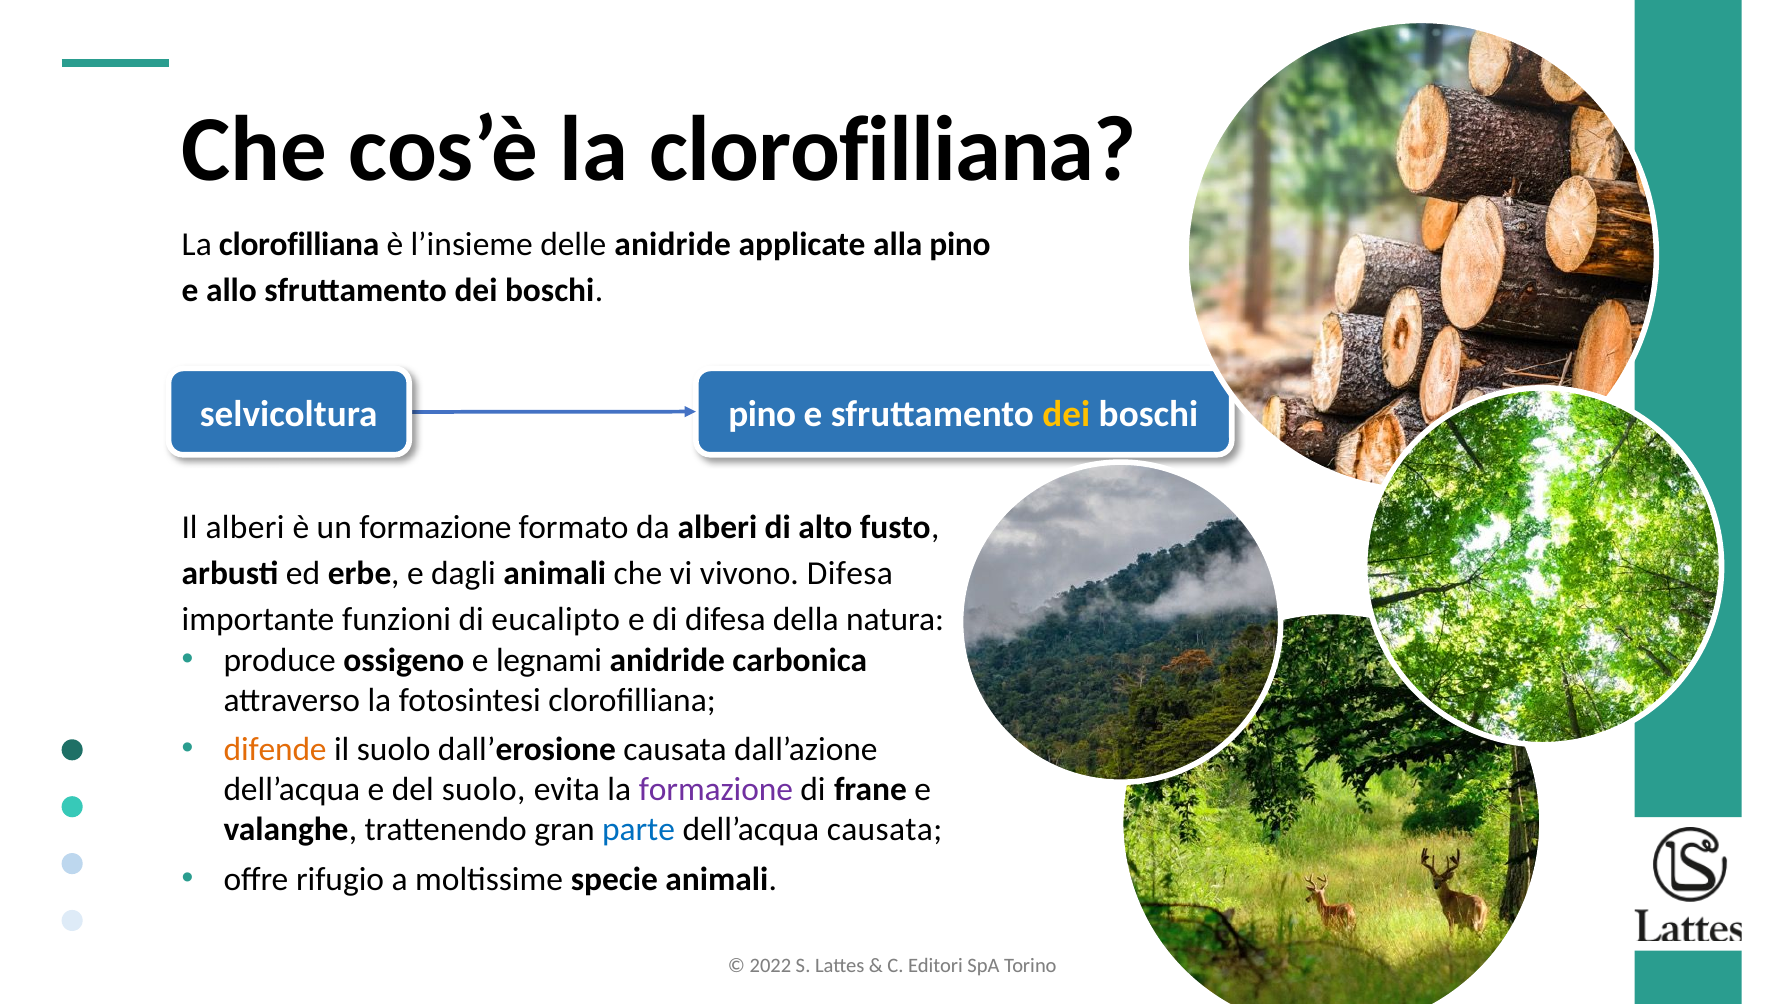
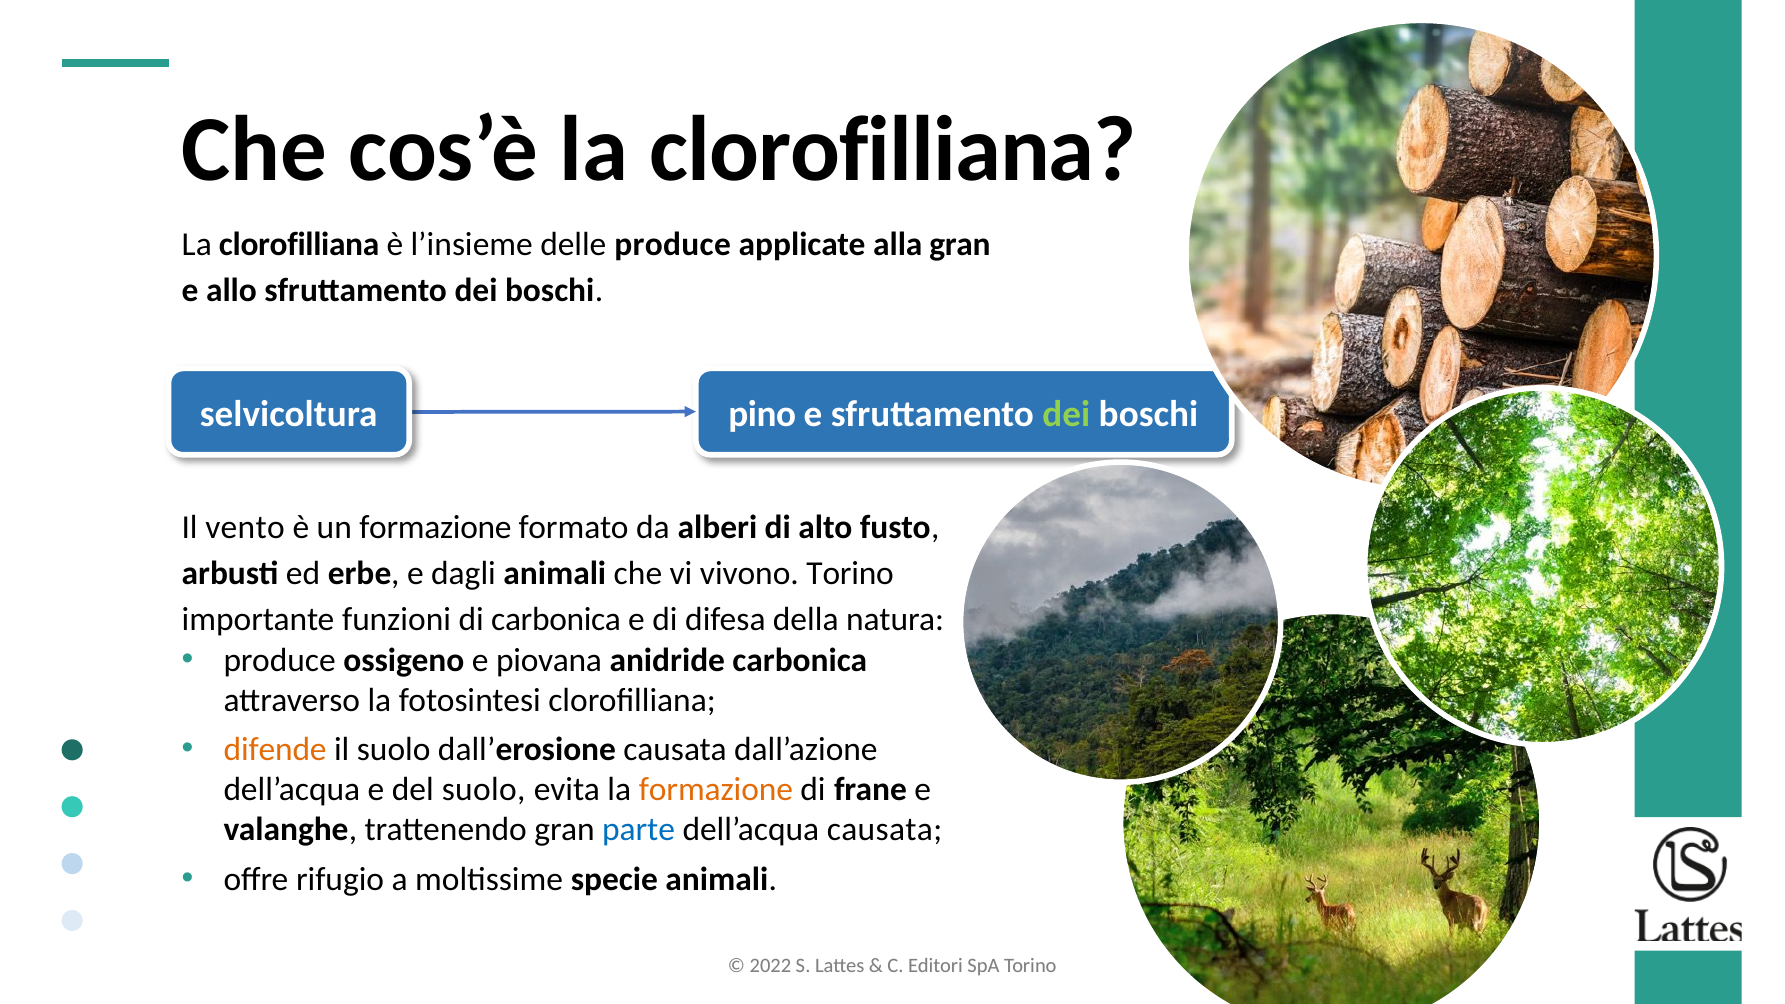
delle anidride: anidride -> produce
alla pino: pino -> gran
dei at (1066, 414) colour: yellow -> light green
Il alberi: alberi -> vento
vivono Difesa: Difesa -> Torino
di eucalipto: eucalipto -> carbonica
legnami: legnami -> piovana
formazione at (716, 790) colour: purple -> orange
